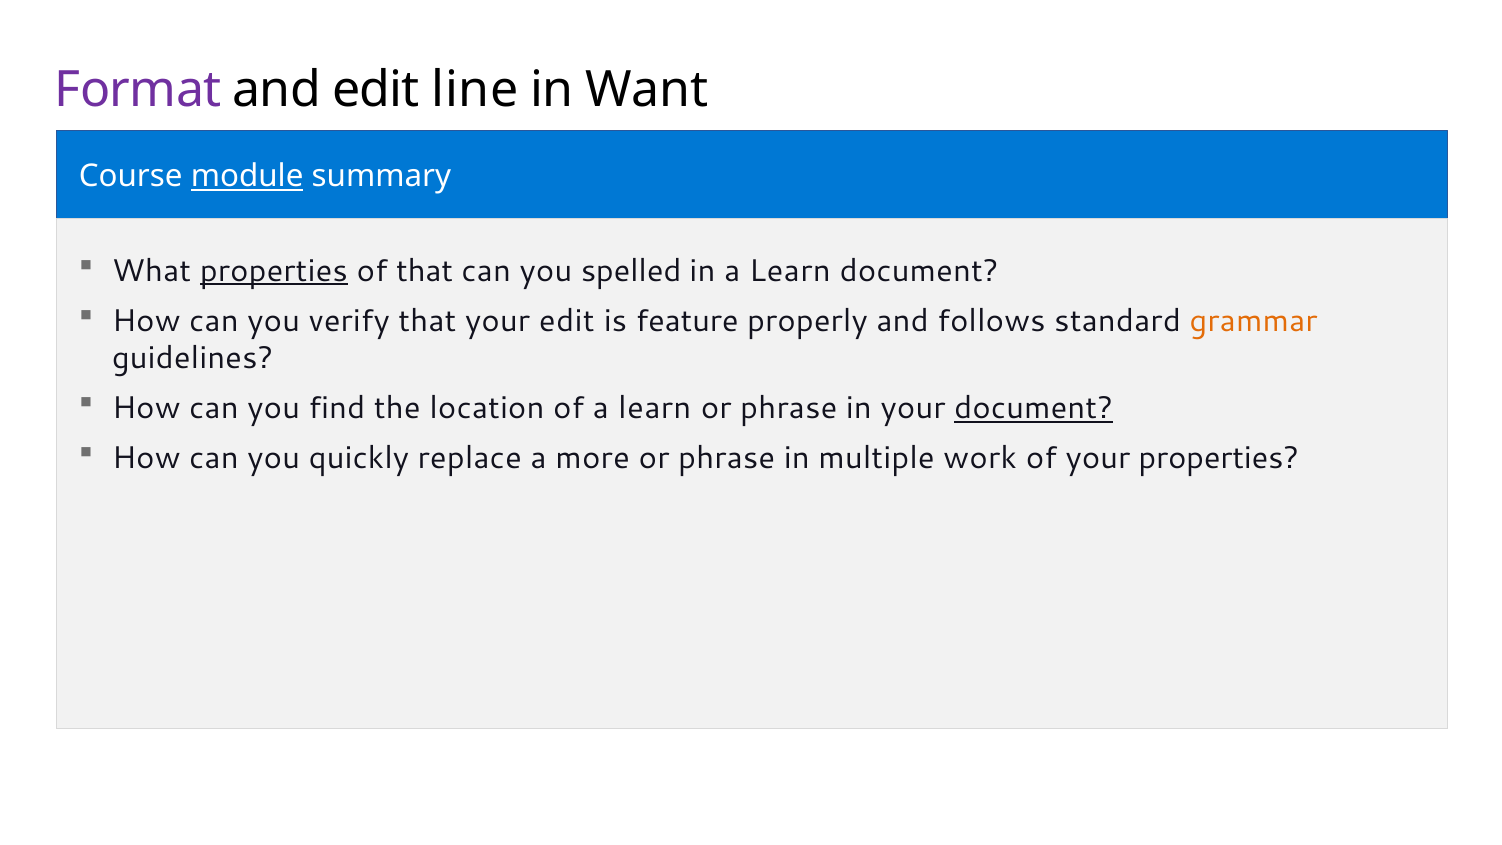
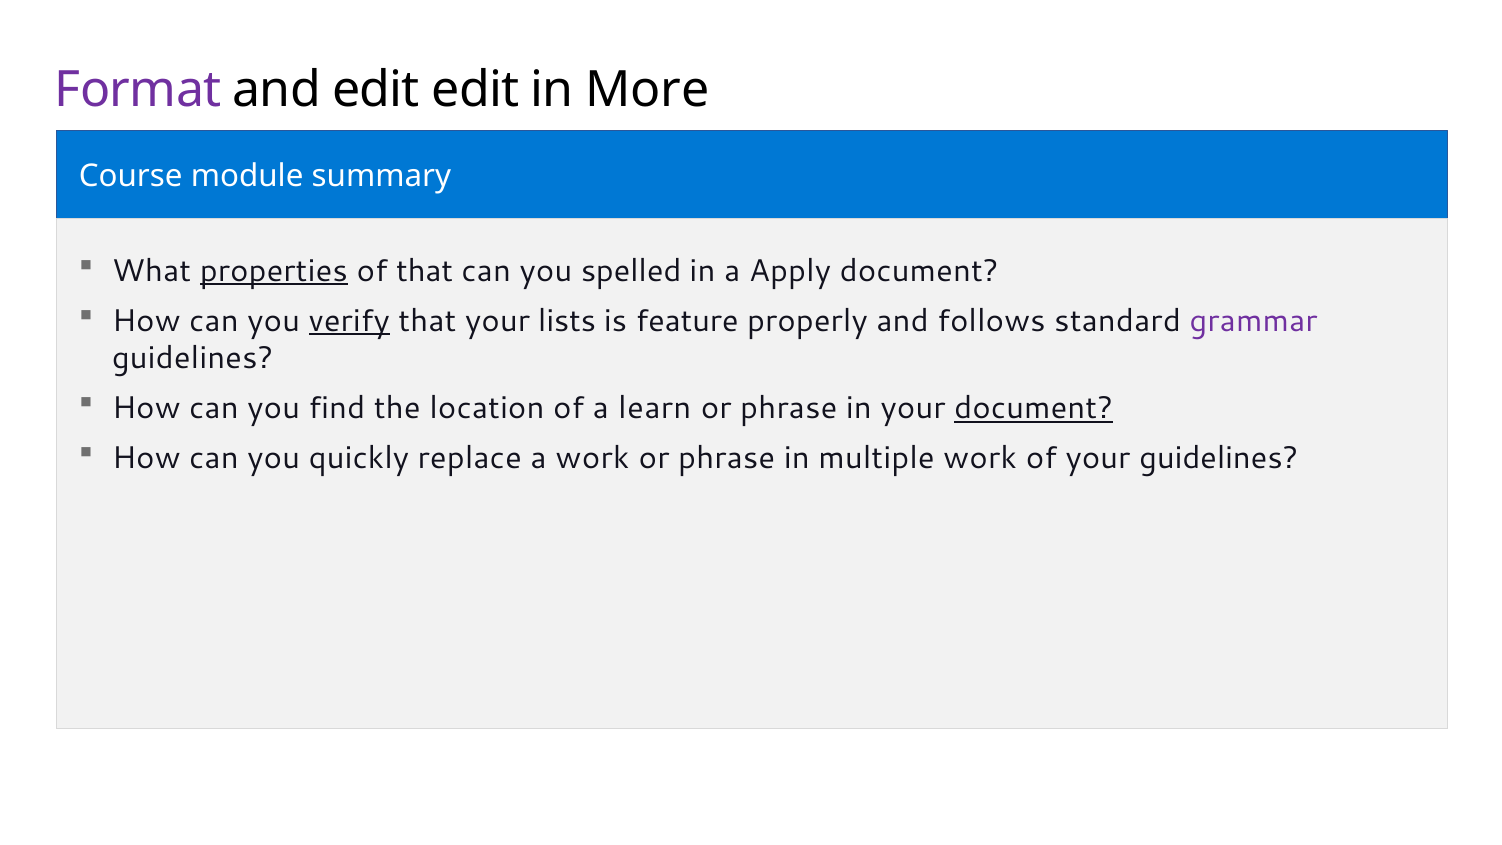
edit line: line -> edit
Want: Want -> More
module underline: present -> none
in a Learn: Learn -> Apply
verify underline: none -> present
your edit: edit -> lists
grammar colour: orange -> purple
a more: more -> work
your properties: properties -> guidelines
